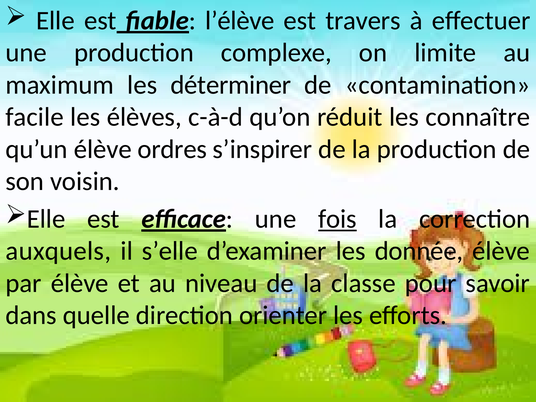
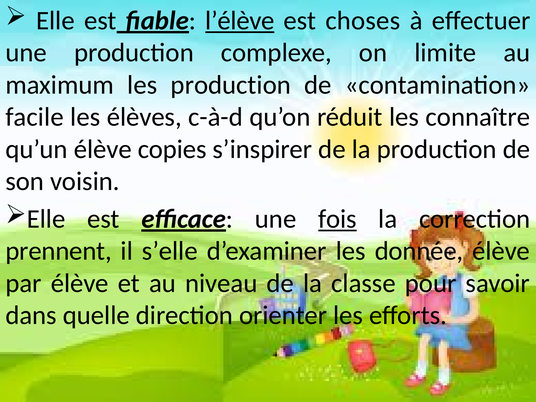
l’élève underline: none -> present
travers: travers -> choses
les déterminer: déterminer -> production
ordres: ordres -> copies
auxquels: auxquels -> prennent
